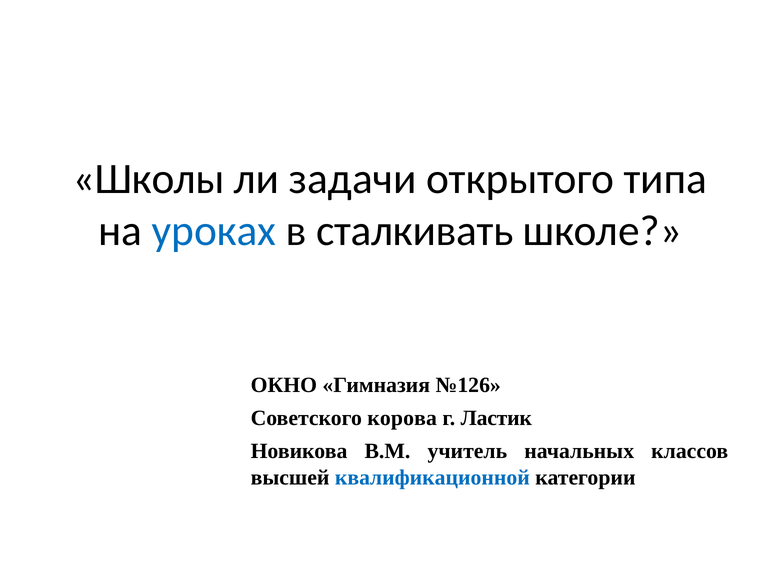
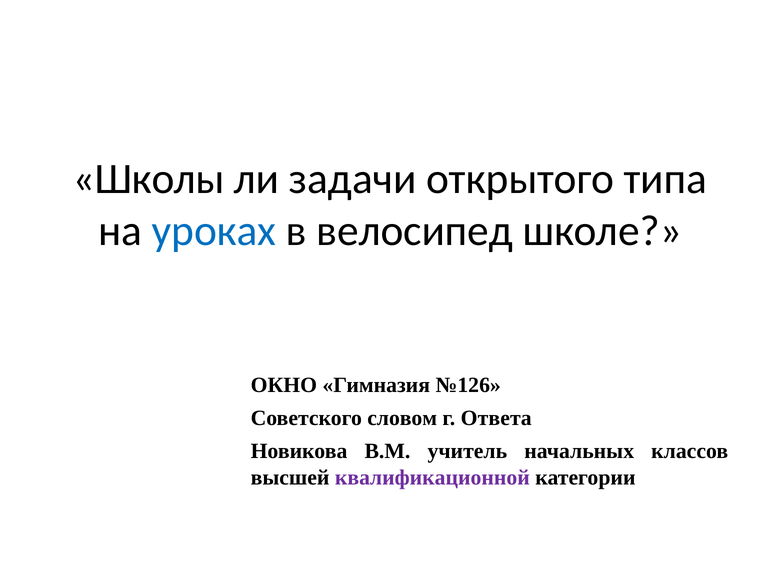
сталкивать: сталкивать -> велосипед
корова: корова -> словом
Ластик: Ластик -> Ответа
квалификационной colour: blue -> purple
